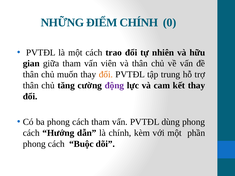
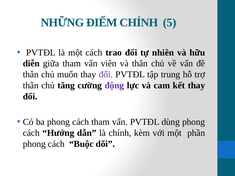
0: 0 -> 5
gian: gian -> diễn
đổi at (106, 75) colour: orange -> purple
